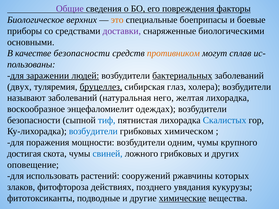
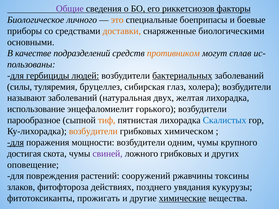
повреждения: повреждения -> риккетсиозов
верхних: верхних -> личного
доставки colour: purple -> orange
качестве безопасности: безопасности -> подразделений
заражении: заражении -> гербициды
двух: двух -> силы
бруцеллез underline: present -> none
него: него -> двух
воскообразное: воскообразное -> использование
одеждах: одеждах -> горького
безопасности at (34, 120): безопасности -> парообразное
тиф colour: blue -> orange
возбудители at (93, 131) colour: blue -> orange
для at (16, 143) underline: none -> present
свиней colour: blue -> purple
использовать: использовать -> повреждения
которых: которых -> токсины
подводные: подводные -> прожигать
